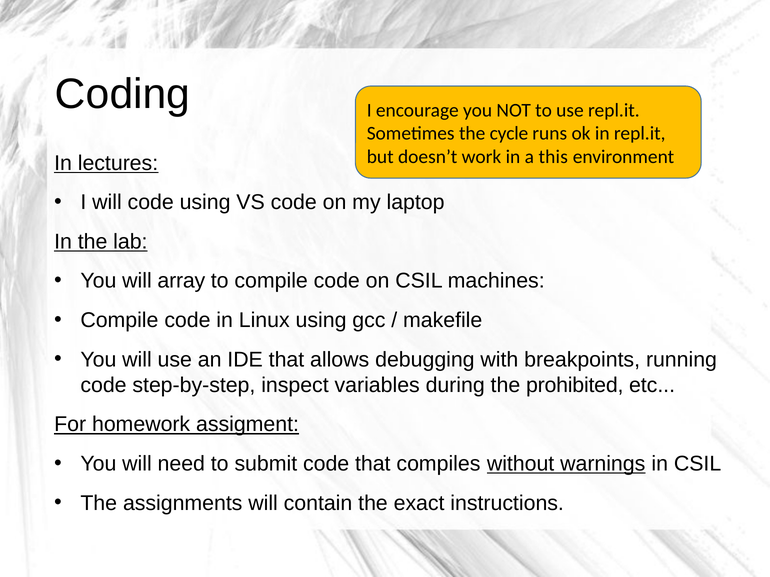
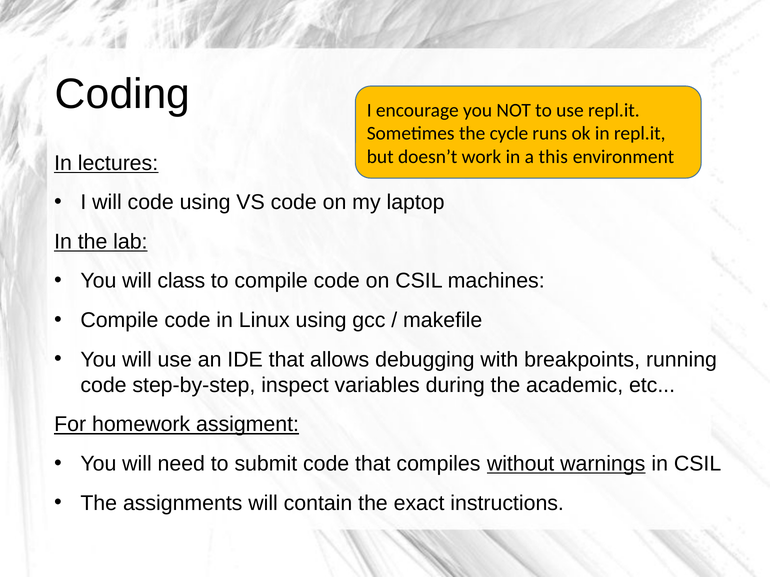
array: array -> class
prohibited: prohibited -> academic
